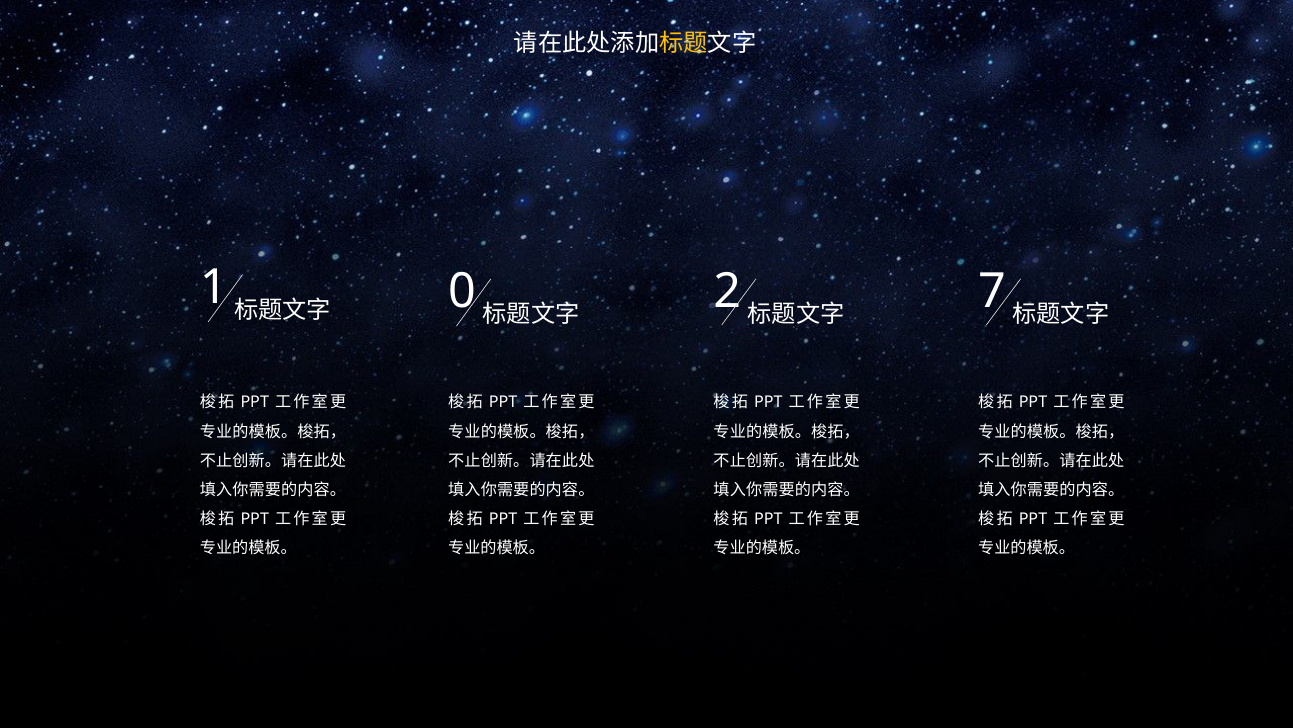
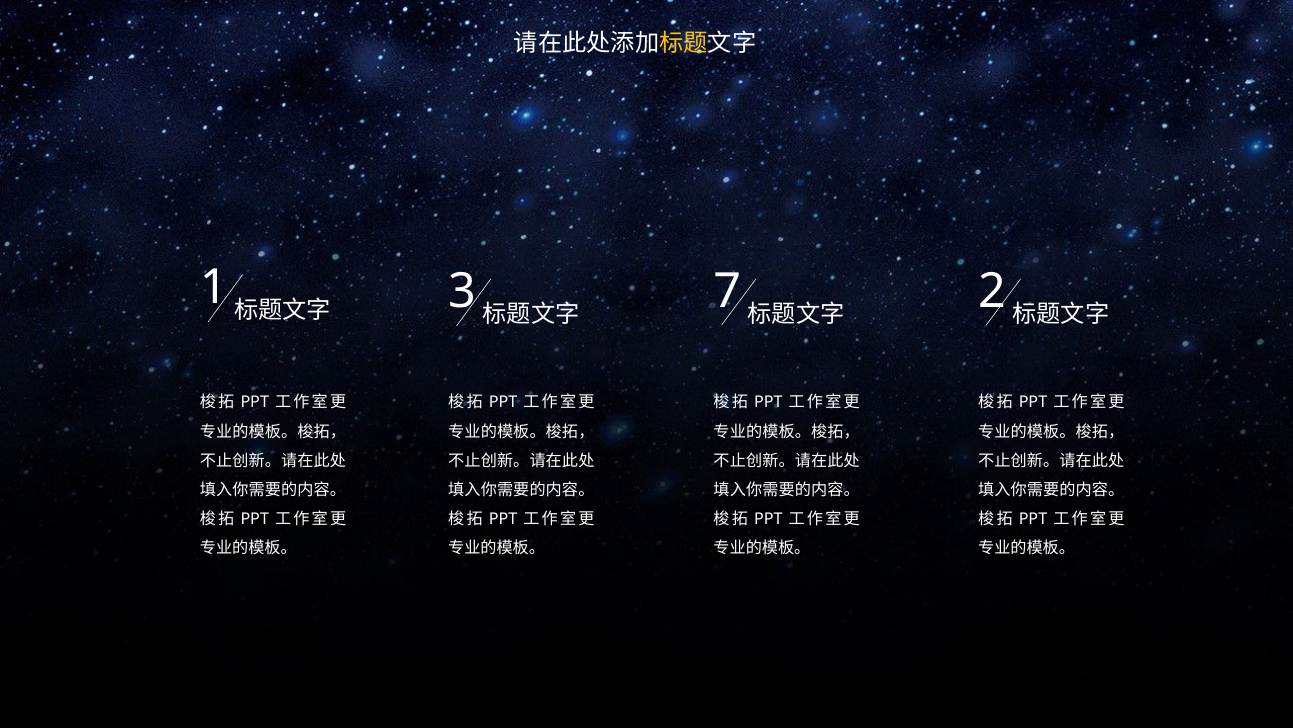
0: 0 -> 3
2: 2 -> 7
7: 7 -> 2
